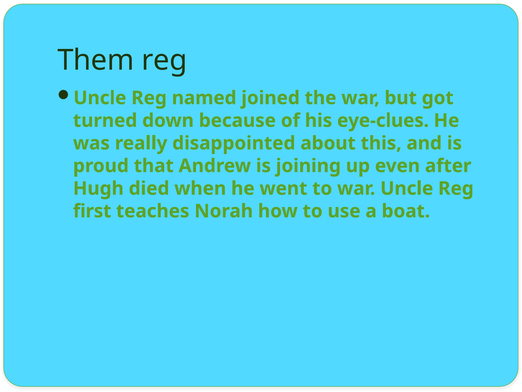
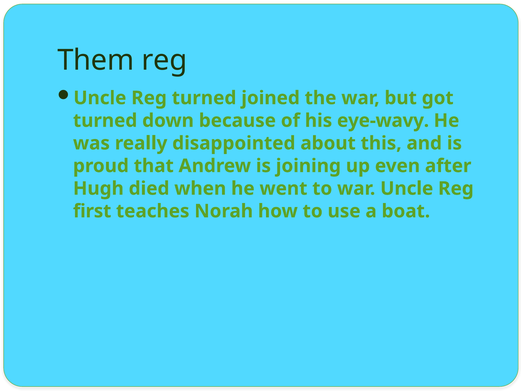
Reg named: named -> turned
eye-clues: eye-clues -> eye-wavy
